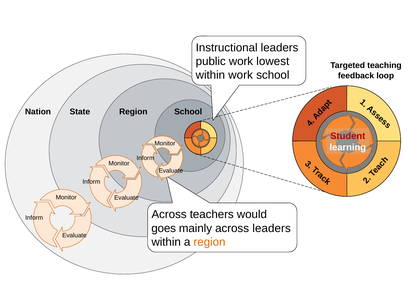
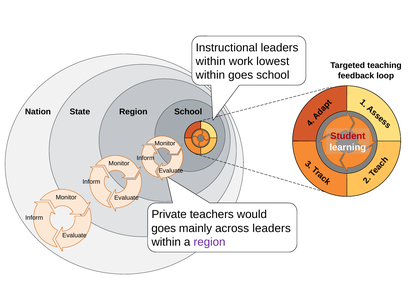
public at (211, 61): public -> within
within work: work -> goes
Across at (169, 215): Across -> Private
region at (210, 242) colour: orange -> purple
